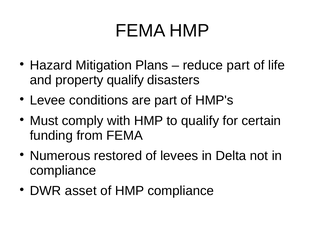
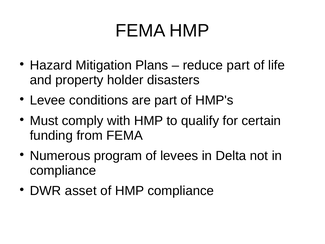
property qualify: qualify -> holder
restored: restored -> program
